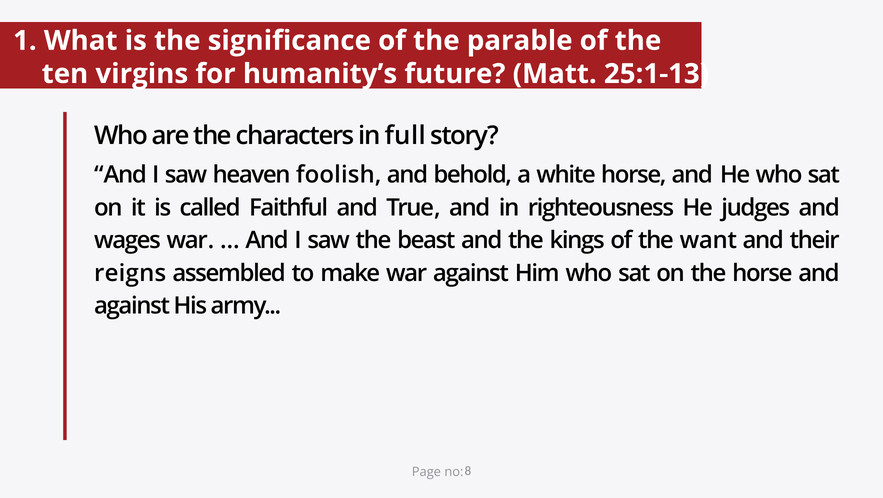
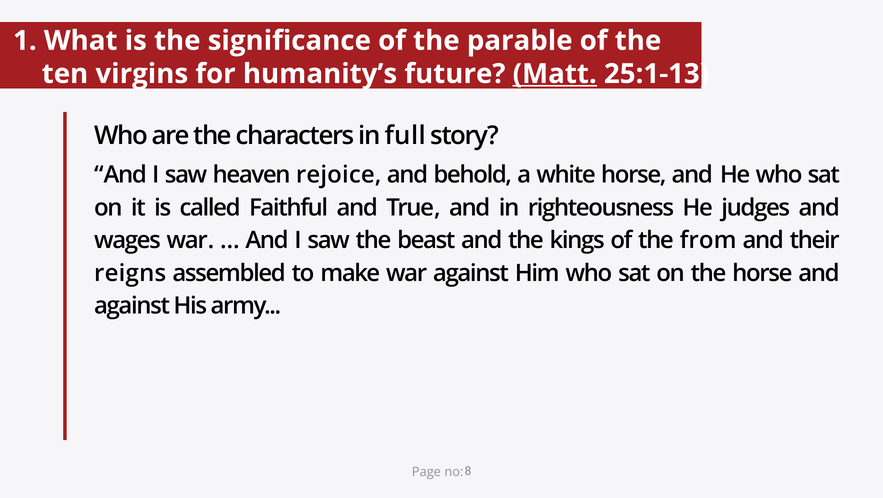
Matt underline: none -> present
foolish: foolish -> rejoice
want: want -> from
